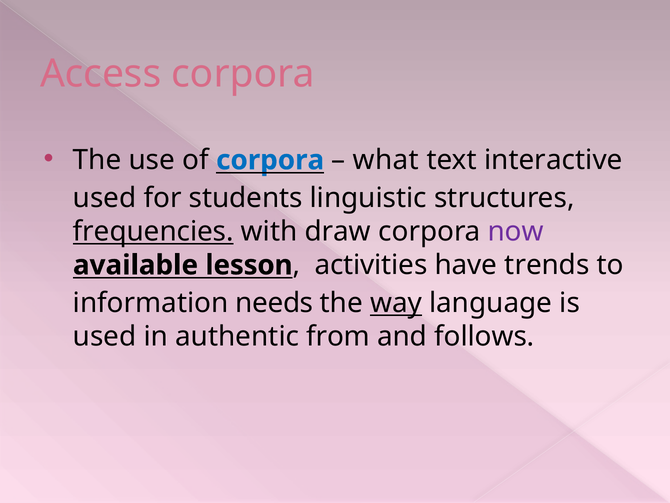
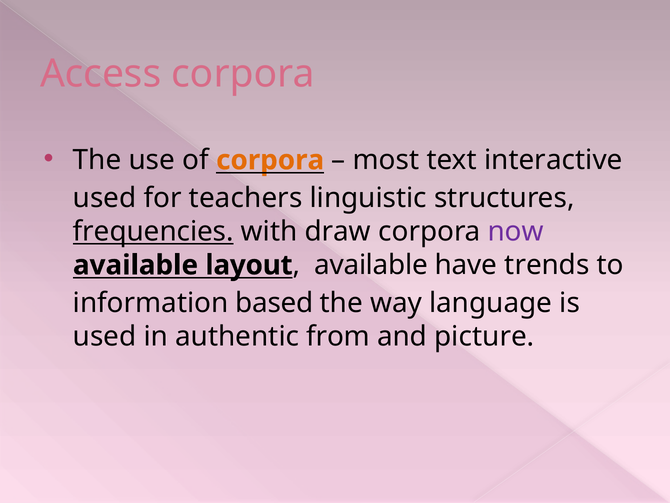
corpora at (270, 160) colour: blue -> orange
what: what -> most
students: students -> teachers
lesson: lesson -> layout
activities at (371, 265): activities -> available
needs: needs -> based
way underline: present -> none
follows: follows -> picture
